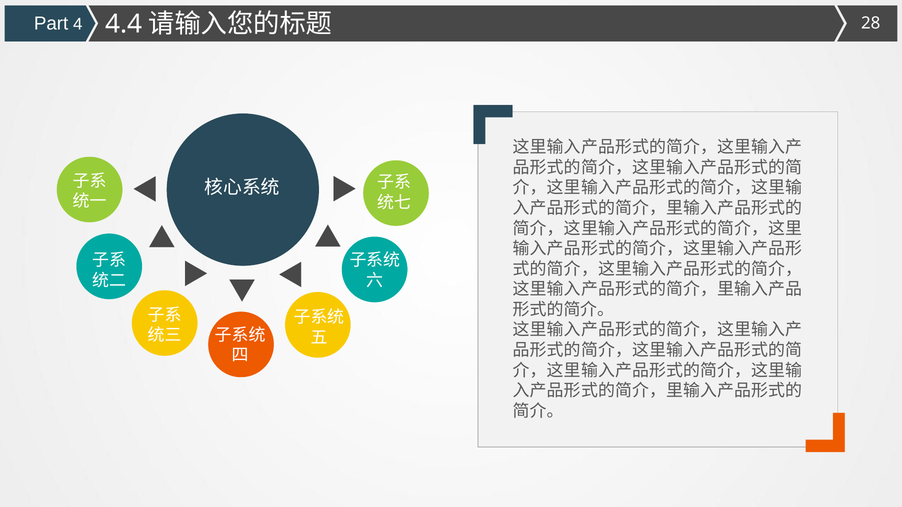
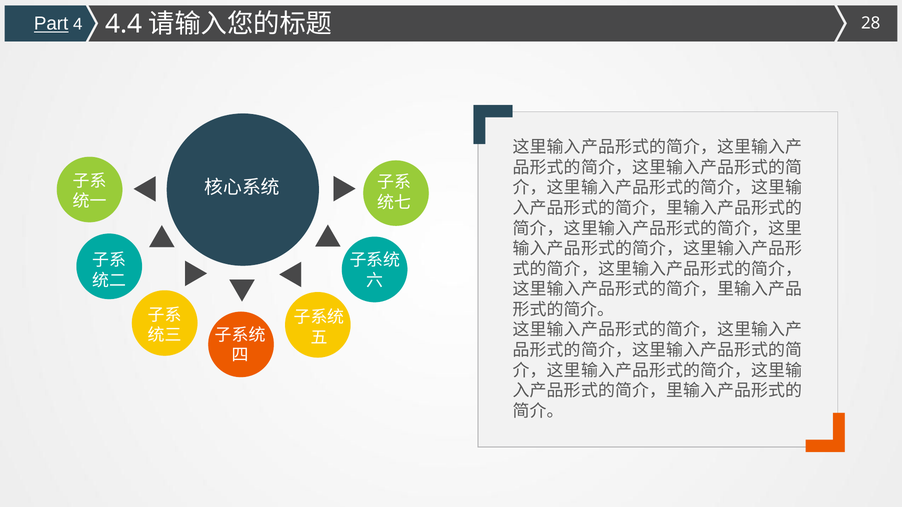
Part underline: none -> present
